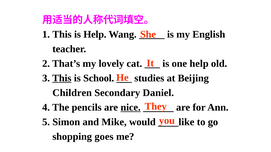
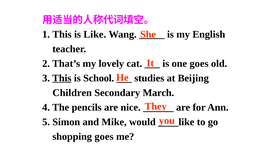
is Help: Help -> Like
one help: help -> goes
Daniel: Daniel -> March
nice underline: present -> none
